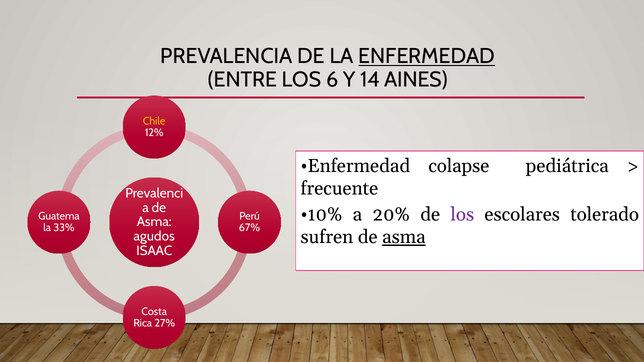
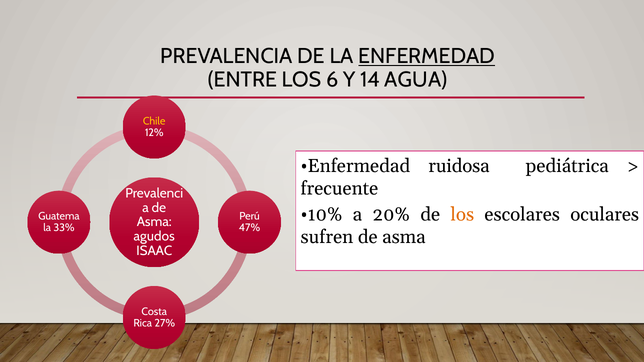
AINES: AINES -> AGUA
colapse: colapse -> ruidosa
los at (462, 215) colour: purple -> orange
tolerado: tolerado -> oculares
67%: 67% -> 47%
asma at (404, 237) underline: present -> none
